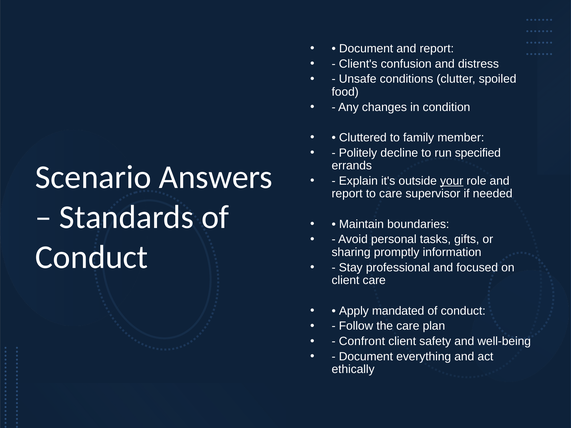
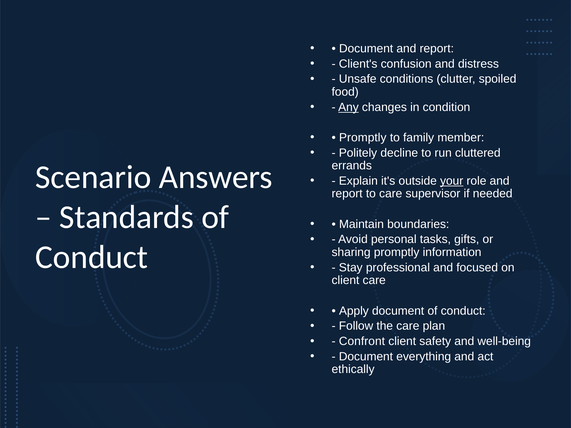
Any underline: none -> present
Cluttered at (363, 138): Cluttered -> Promptly
specified: specified -> cluttered
Apply mandated: mandated -> document
